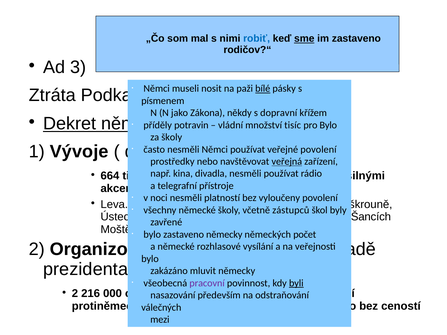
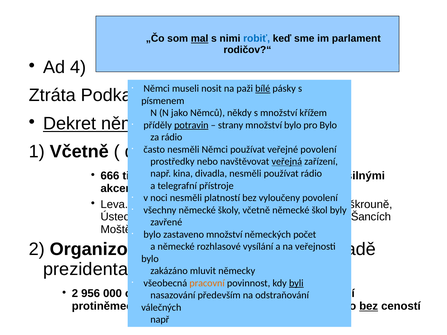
mal underline: none -> present
sme underline: present -> none
im zastaveno: zastaveno -> parlament
3: 3 -> 4
jako Zákona: Zákona -> Němců
s dopravní: dopravní -> množství
potravin underline: none -> present
vládní: vládní -> strany
množství tisíc: tisíc -> bylo
za školy: školy -> rádio
Vývoje at (79, 152): Vývoje -> Včetně
664: 664 -> 666
zástupců at (291, 210): zástupců -> německé
německy at (224, 235): německy -> množství
pracovní colour: purple -> orange
216: 216 -> 956
bez at (369, 306) underline: none -> present
mezi at (160, 320): mezi -> např
